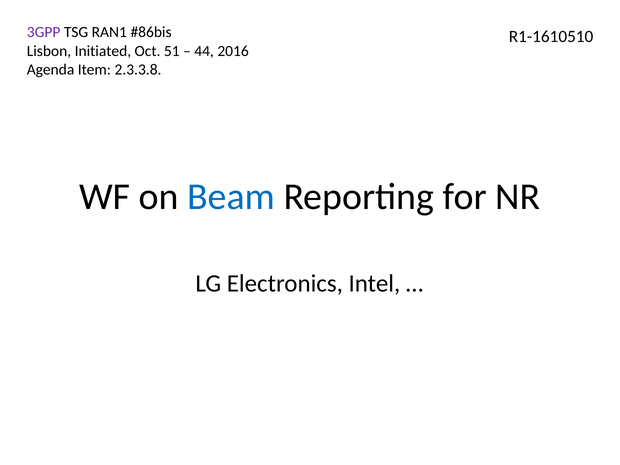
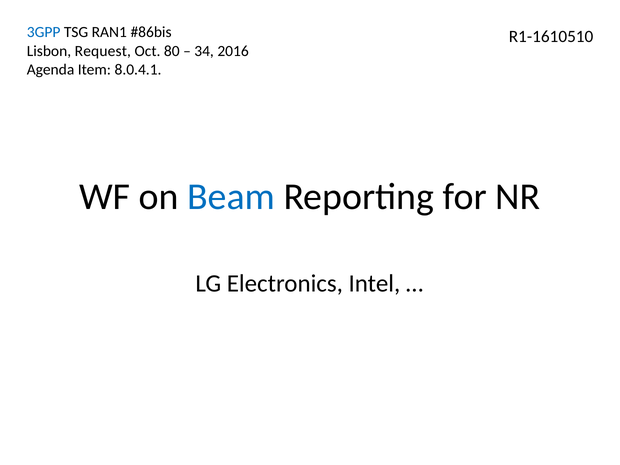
3GPP colour: purple -> blue
Initiated: Initiated -> Request
51: 51 -> 80
44: 44 -> 34
2.3.3.8: 2.3.3.8 -> 8.0.4.1
